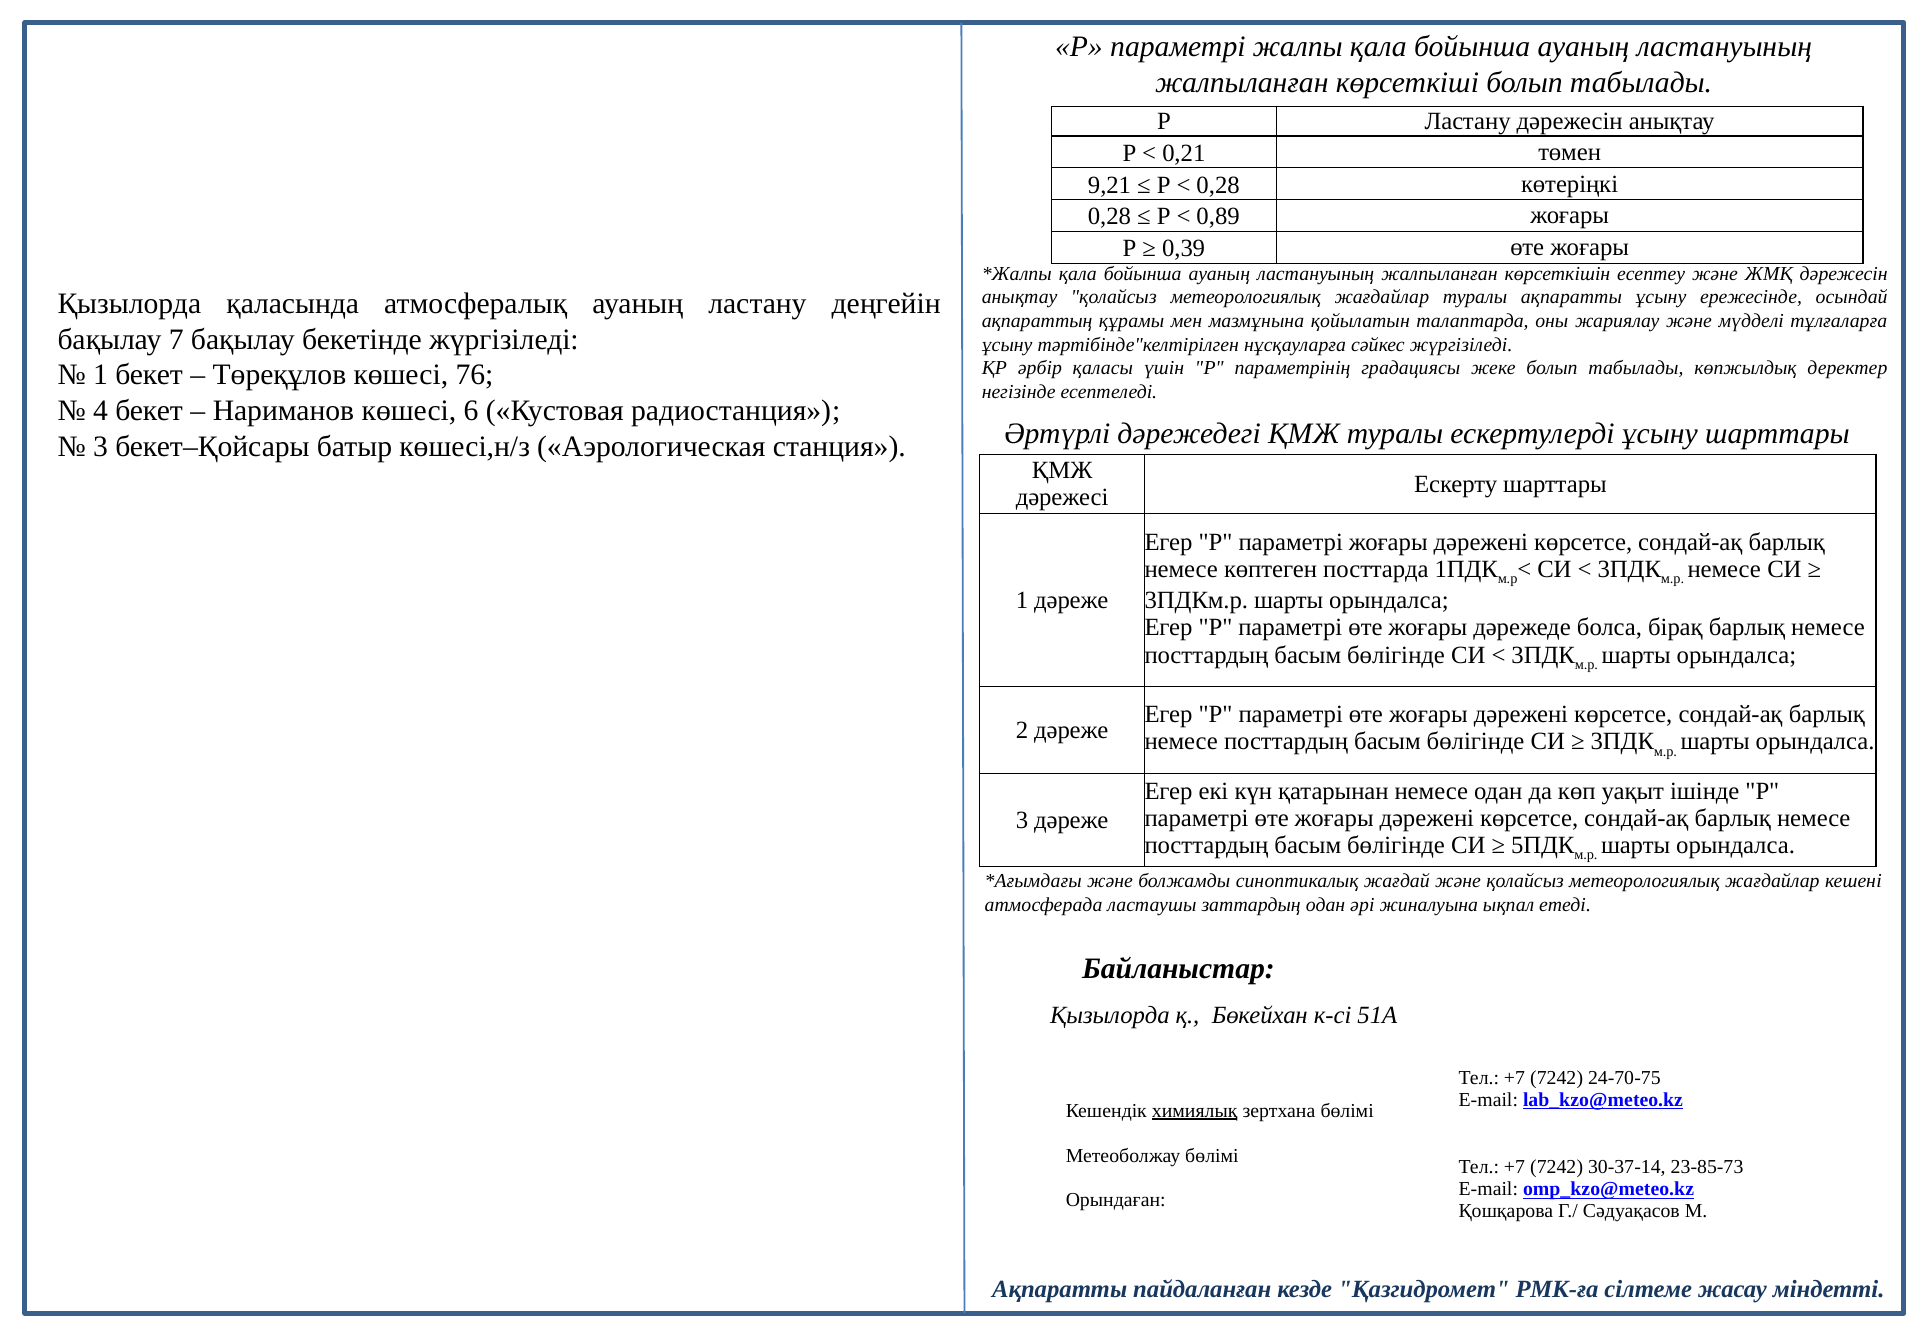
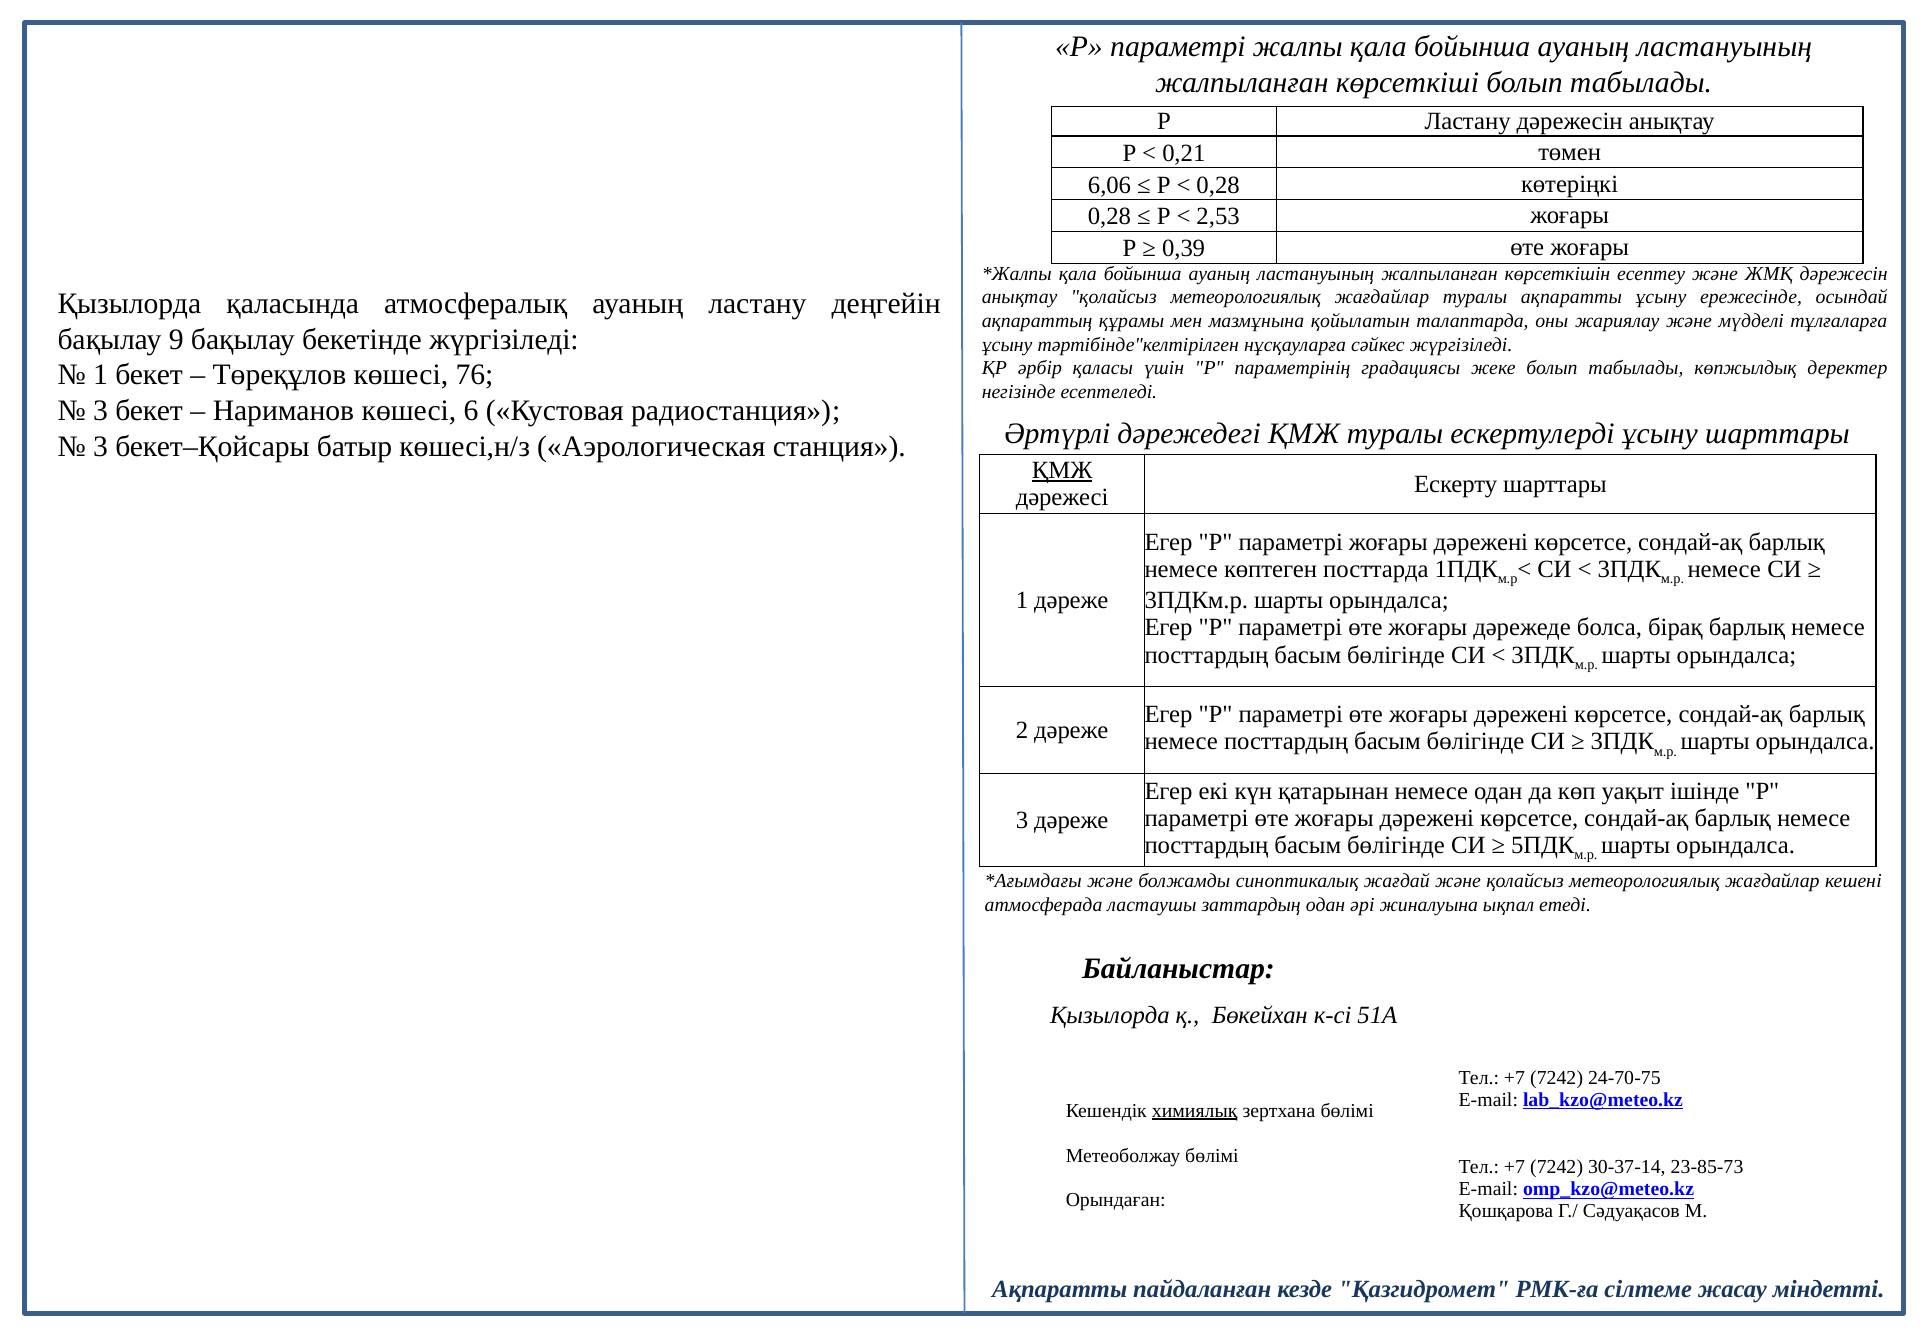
9,21: 9,21 -> 6,06
0,89: 0,89 -> 2,53
7: 7 -> 9
4 at (101, 410): 4 -> 3
ҚМЖ at (1062, 470) underline: none -> present
